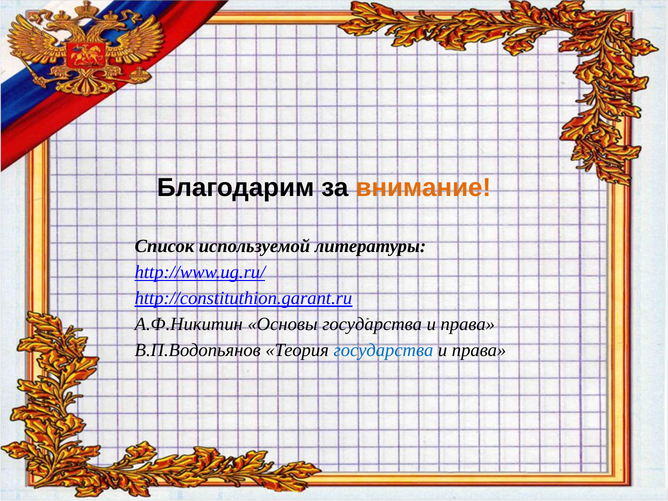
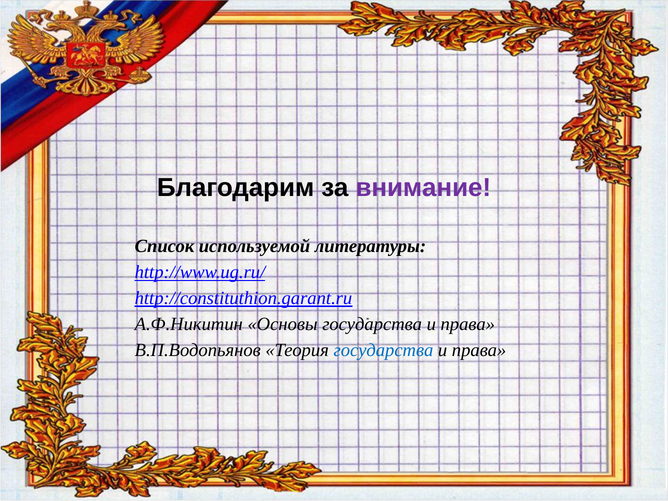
внимание colour: orange -> purple
